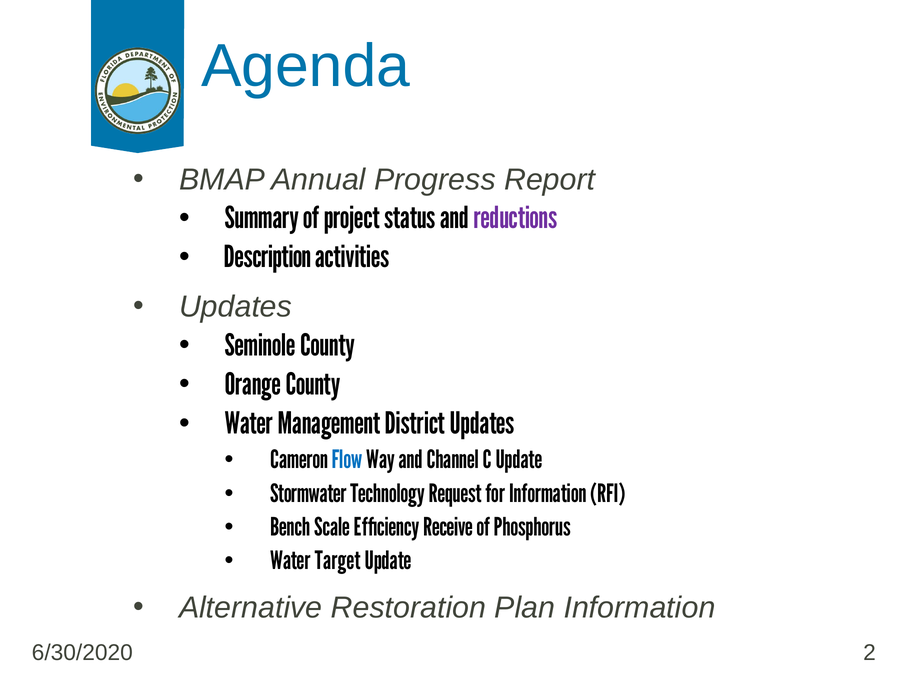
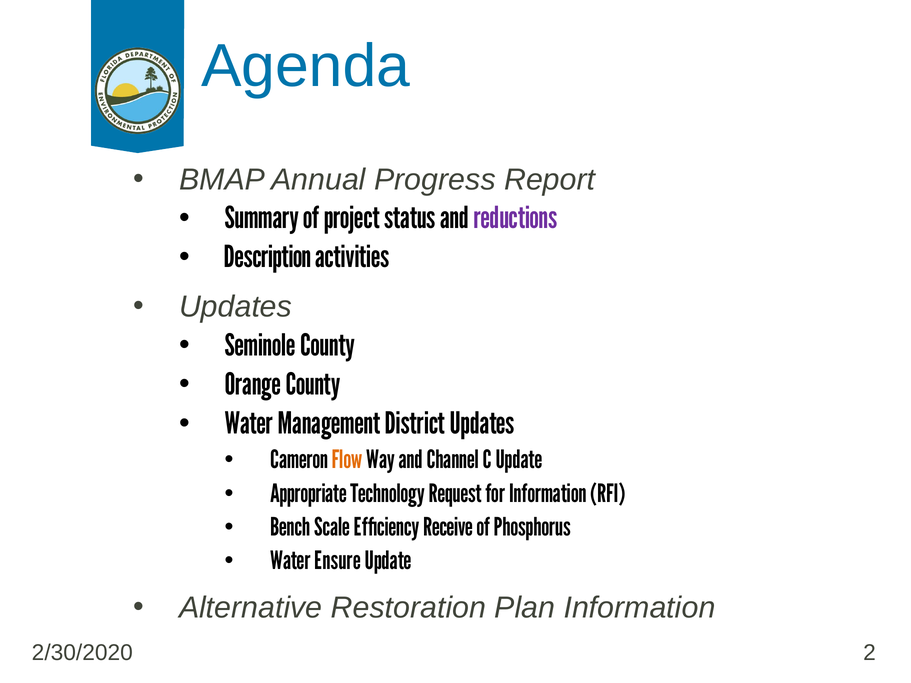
Flow colour: blue -> orange
Stormwater: Stormwater -> Appropriate
Target: Target -> Ensure
6/30/2020: 6/30/2020 -> 2/30/2020
